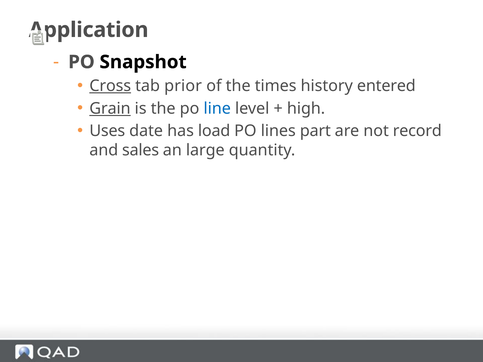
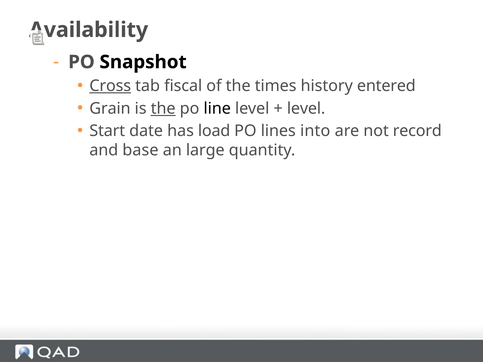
Application: Application -> Availability
prior: prior -> fiscal
Grain underline: present -> none
the at (163, 109) underline: none -> present
line colour: blue -> black
high at (306, 109): high -> level
Uses: Uses -> Start
part: part -> into
sales: sales -> base
